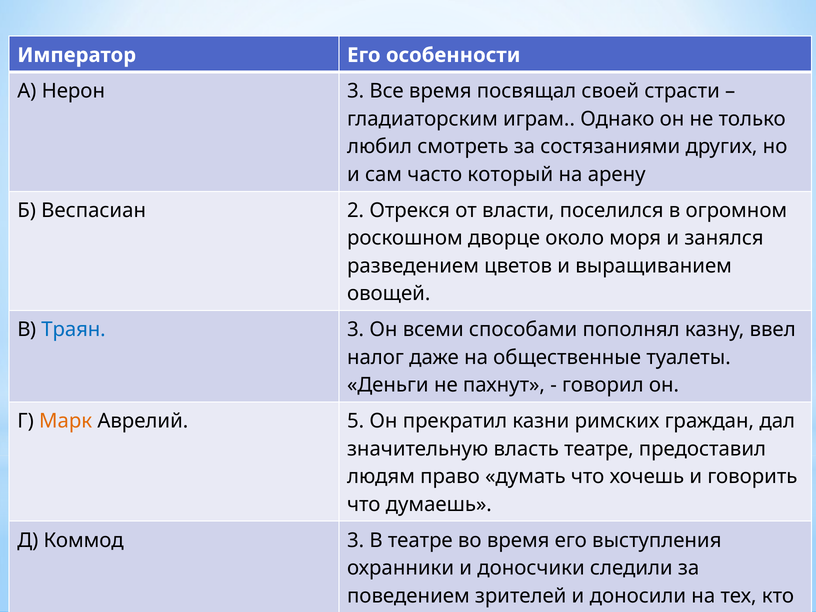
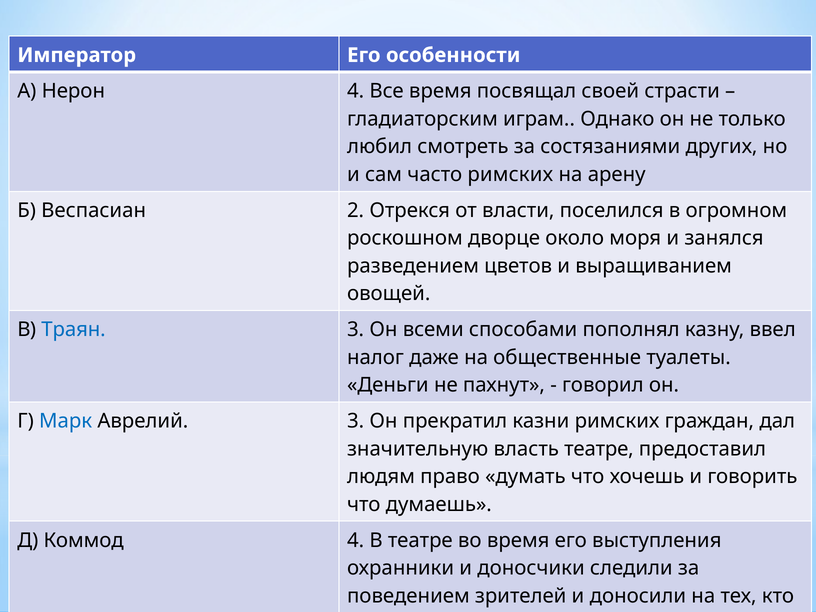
Нерон 3: 3 -> 4
часто который: который -> римских
Марк colour: orange -> blue
Аврелий 5: 5 -> 3
Коммод 3: 3 -> 4
